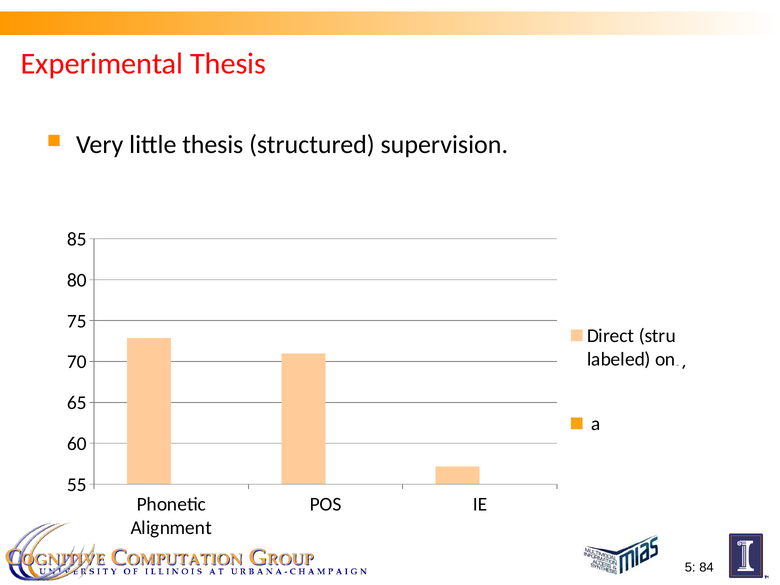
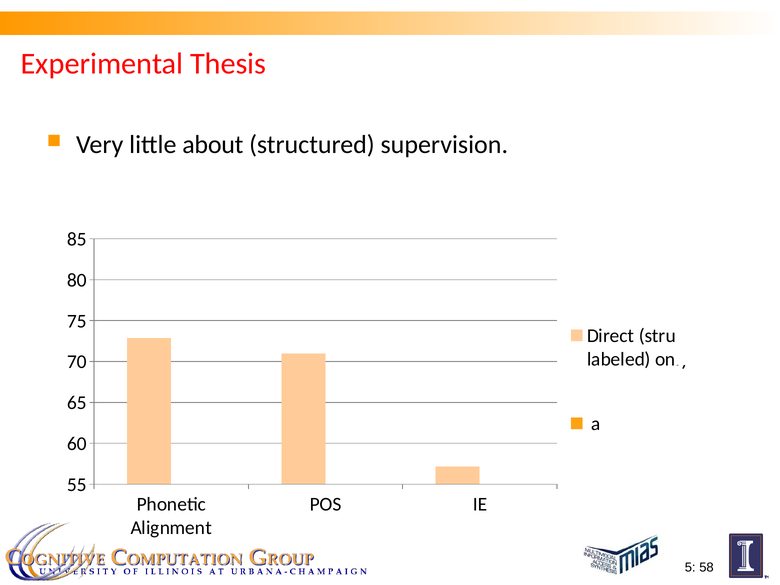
little thesis: thesis -> about
84: 84 -> 58
